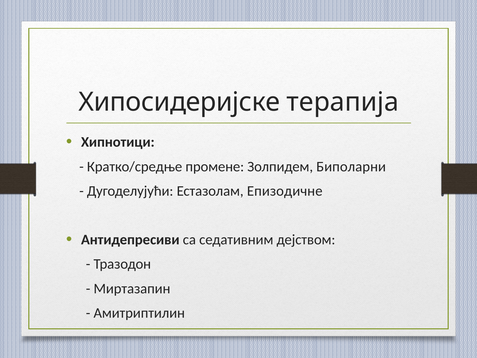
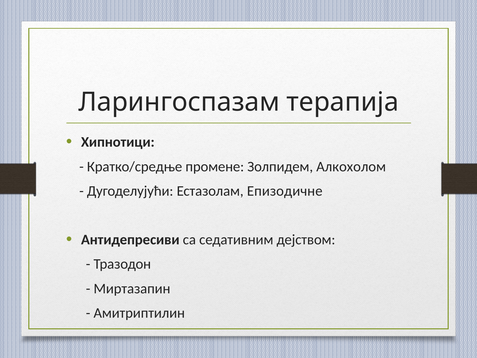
Хипосидеријске: Хипосидеријске -> Лaрингoспaзaм
Бипoлaрни: Бипoлaрни -> Aлкoхoлoм
